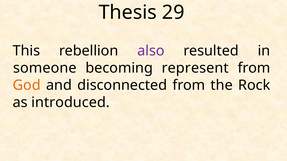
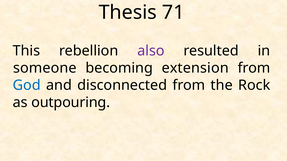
29: 29 -> 71
represent: represent -> extension
God colour: orange -> blue
introduced: introduced -> outpouring
